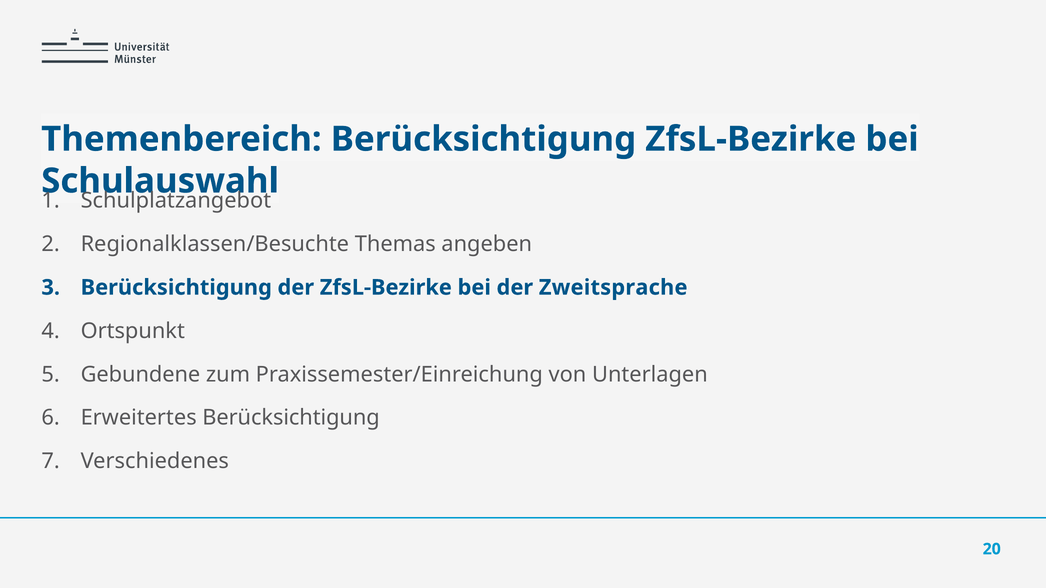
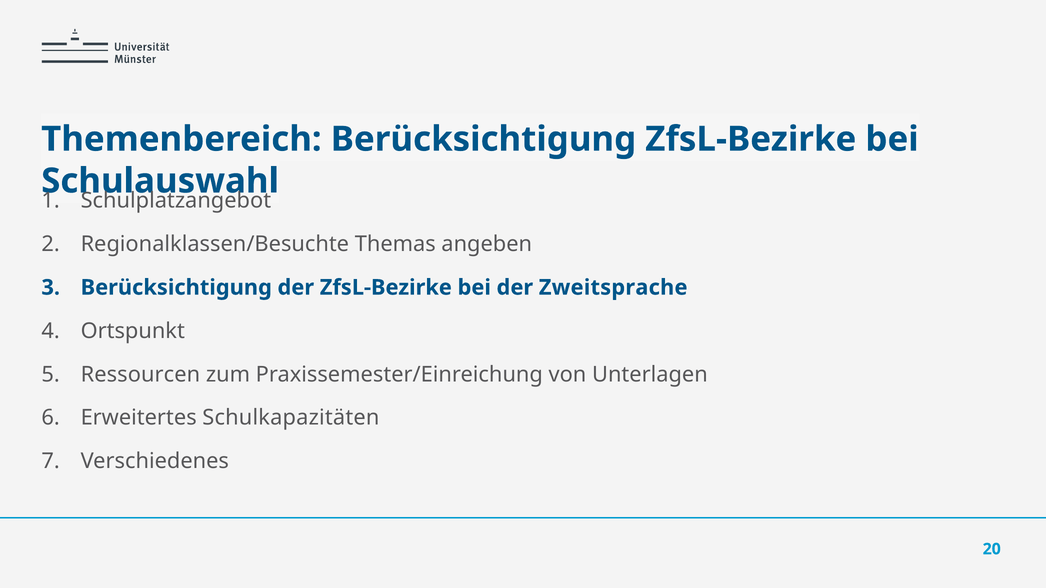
Gebundene: Gebundene -> Ressourcen
Erweitertes Berücksichtigung: Berücksichtigung -> Schulkapazitäten
